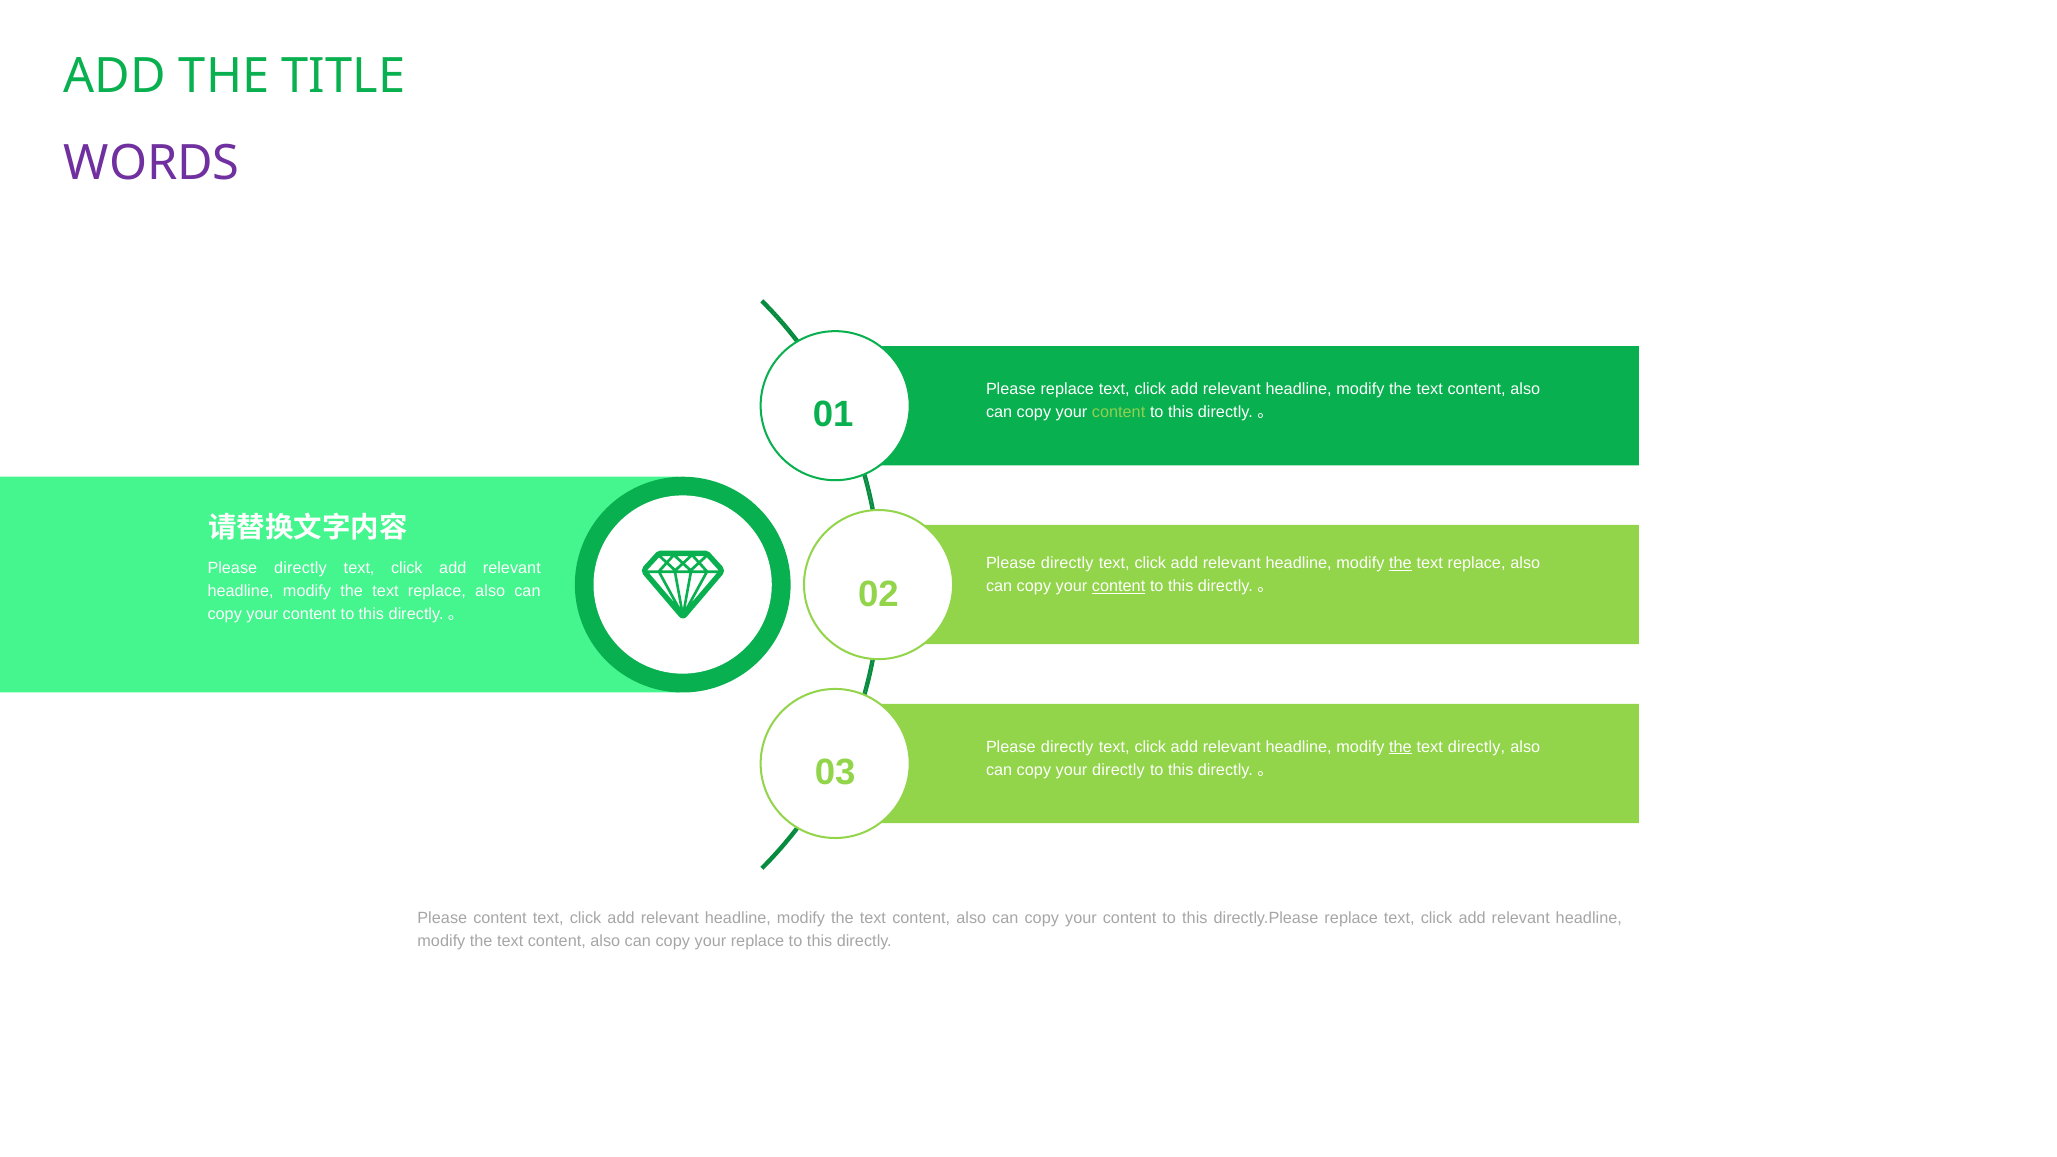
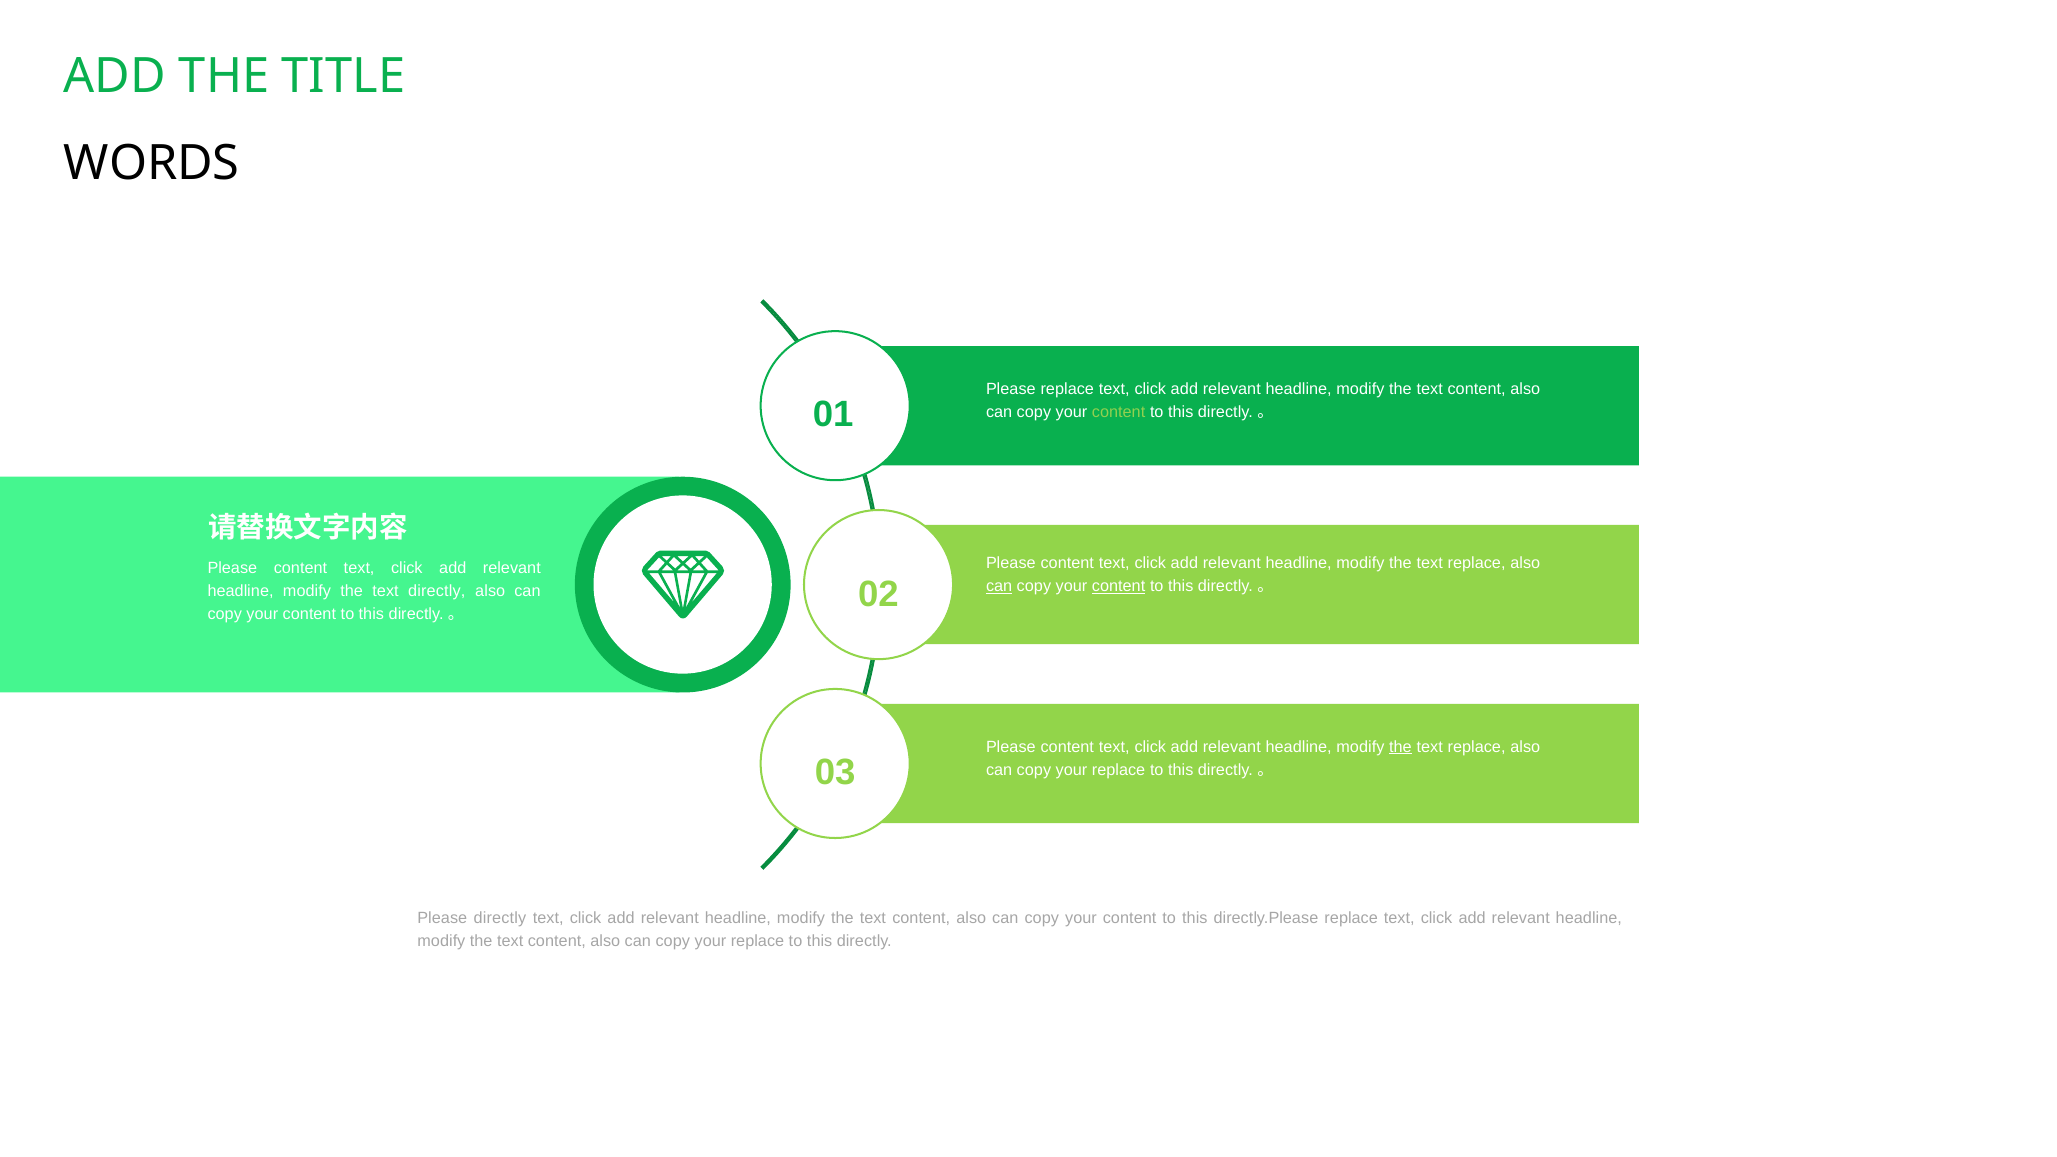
WORDS colour: purple -> black
directly at (1067, 563): directly -> content
the at (1400, 563) underline: present -> none
directly at (300, 568): directly -> content
can at (999, 587) underline: none -> present
replace at (437, 591): replace -> directly
directly at (1067, 747): directly -> content
directly at (1477, 747): directly -> replace
directly at (1119, 770): directly -> replace
Please content: content -> directly
